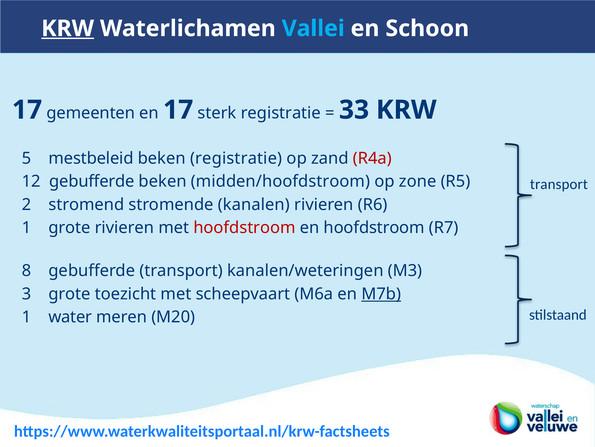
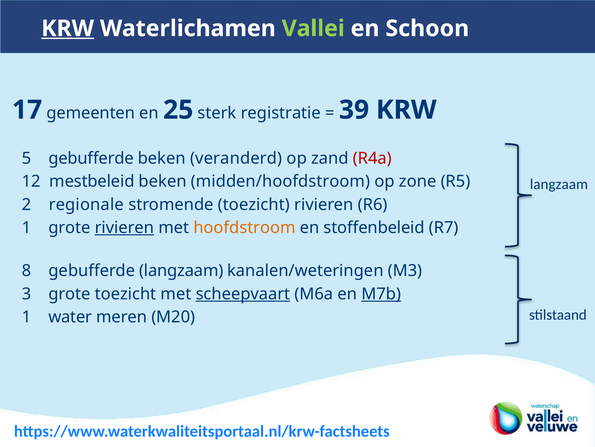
Vallei colour: light blue -> light green
en 17: 17 -> 25
33: 33 -> 39
5 mestbeleid: mestbeleid -> gebufferde
beken registratie: registratie -> veranderd
12 gebufferde: gebufferde -> mestbeleid
transport at (559, 184): transport -> langzaam
stromend: stromend -> regionale
stromende kanalen: kanalen -> toezicht
rivieren at (124, 227) underline: none -> present
hoofdstroom at (244, 227) colour: red -> orange
en hoofdstroom: hoofdstroom -> stoffenbeleid
gebufferde transport: transport -> langzaam
scheepvaart underline: none -> present
